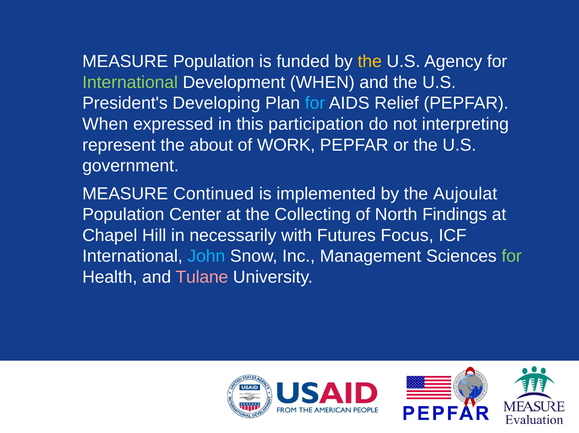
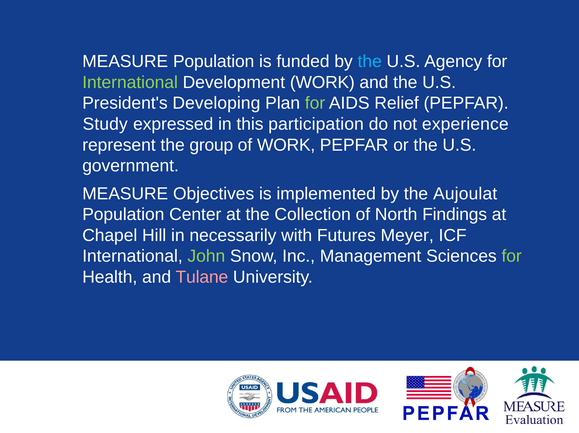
the at (370, 61) colour: yellow -> light blue
Development WHEN: WHEN -> WORK
for at (315, 103) colour: light blue -> light green
When at (105, 124): When -> Study
interpreting: interpreting -> experience
about: about -> group
Continued: Continued -> Objectives
Collecting: Collecting -> Collection
Focus: Focus -> Meyer
John colour: light blue -> light green
